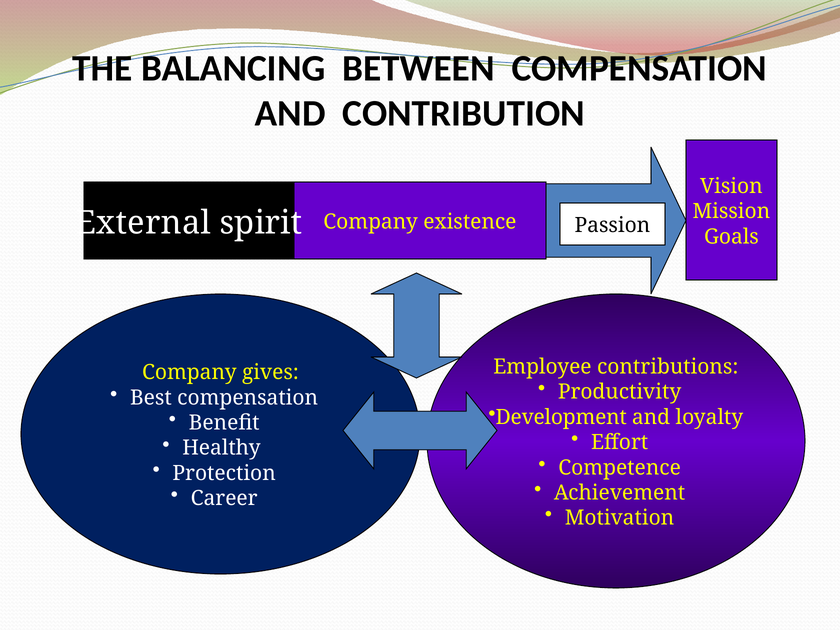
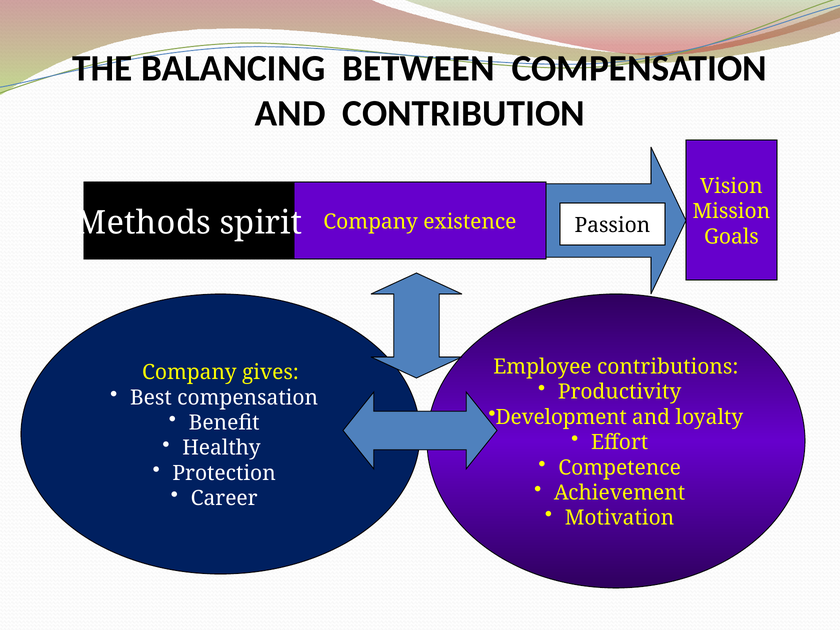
External: External -> Methods
